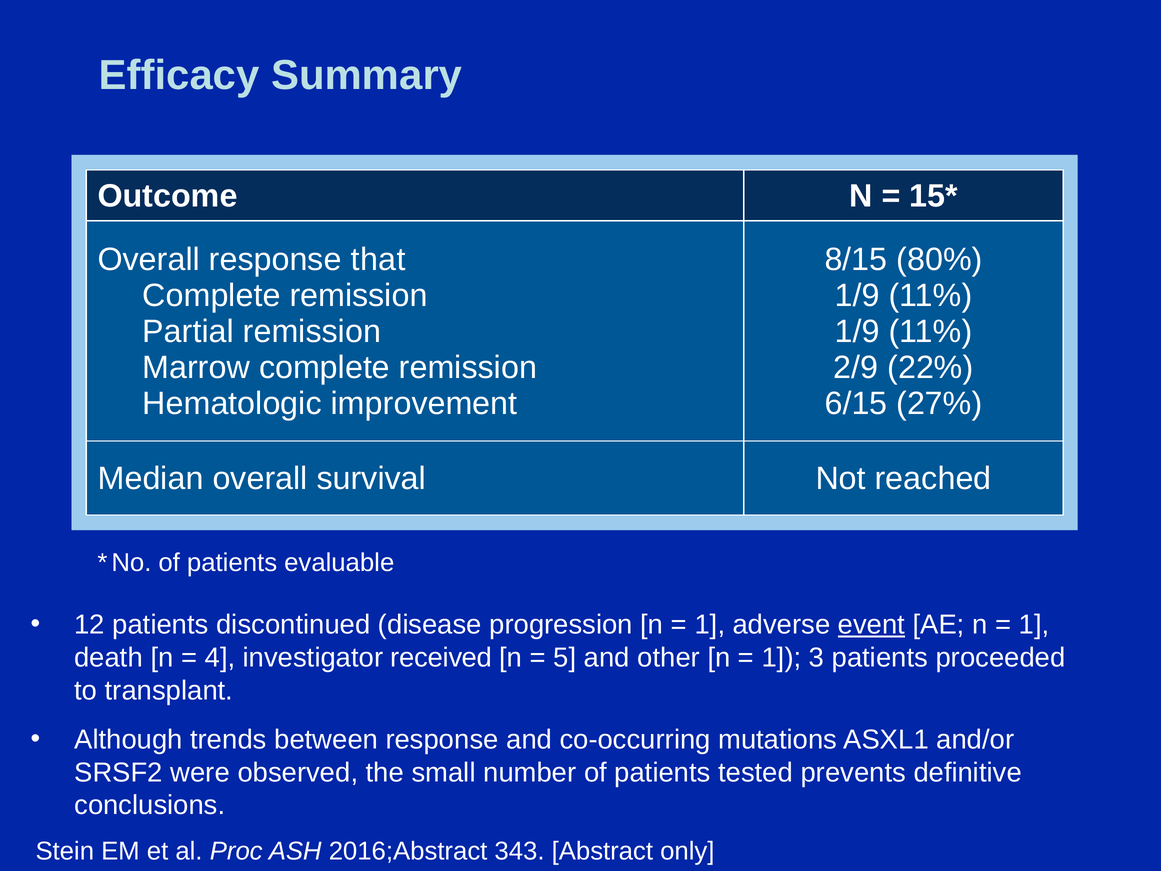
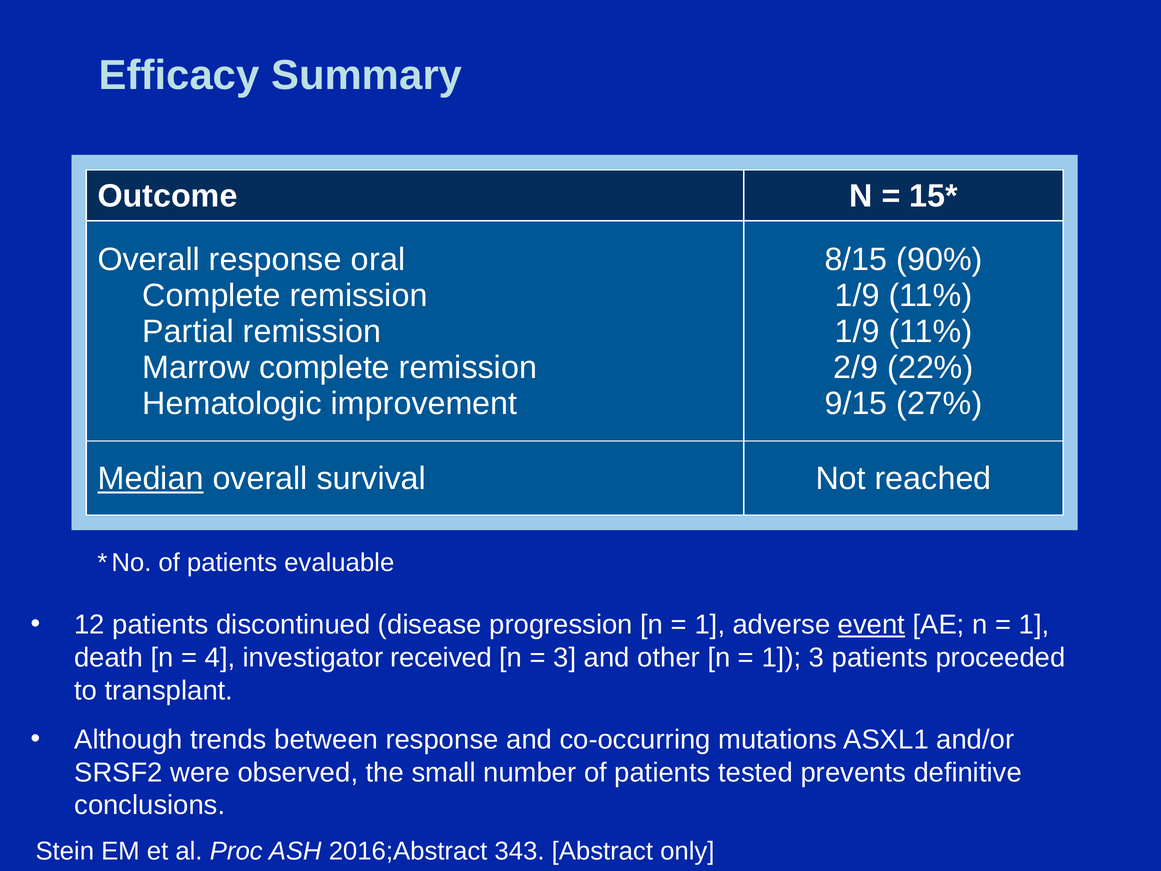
that: that -> oral
80%: 80% -> 90%
6/15: 6/15 -> 9/15
Median underline: none -> present
5 at (565, 657): 5 -> 3
